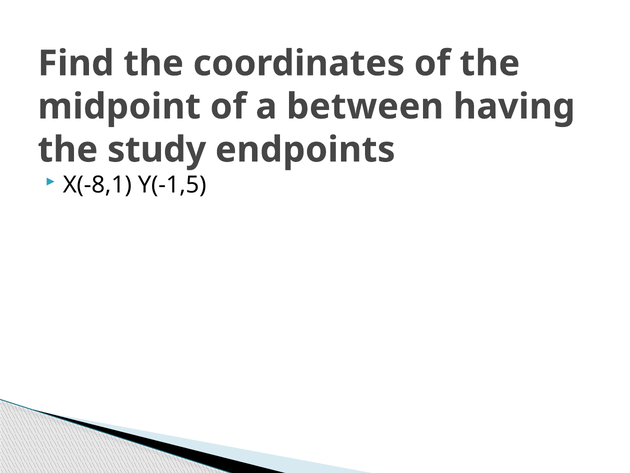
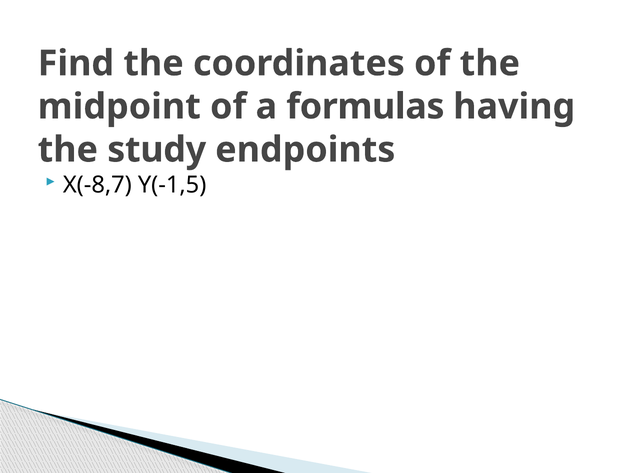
between: between -> formulas
X(-8,1: X(-8,1 -> X(-8,7
